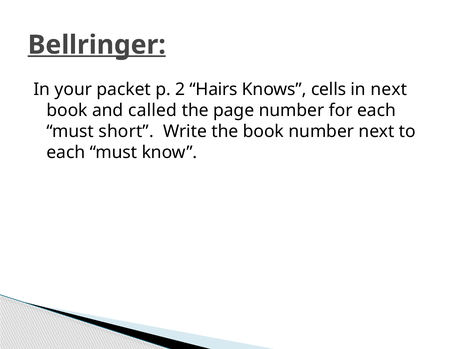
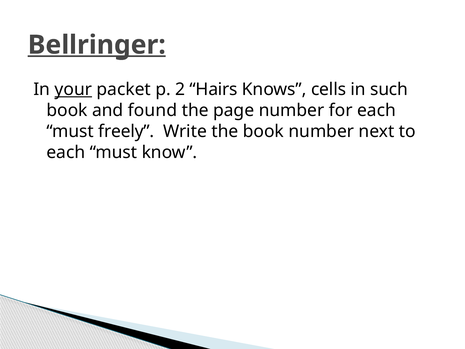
your underline: none -> present
in next: next -> such
called: called -> found
short: short -> freely
